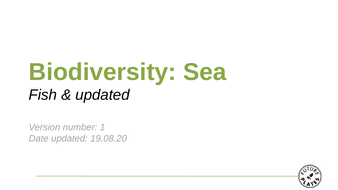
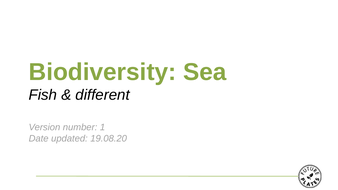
updated at (103, 95): updated -> different
